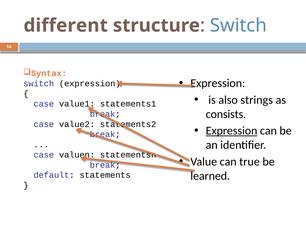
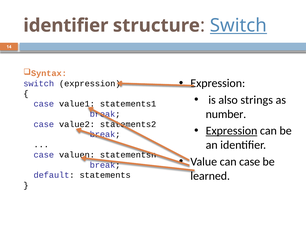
different at (66, 26): different -> identifier
Switch at (238, 26) underline: none -> present
consists: consists -> number
can true: true -> case
